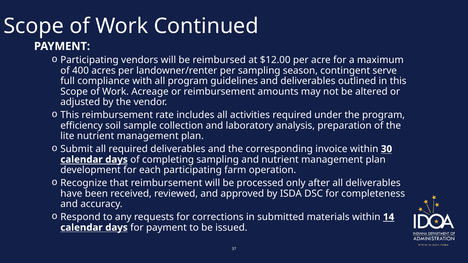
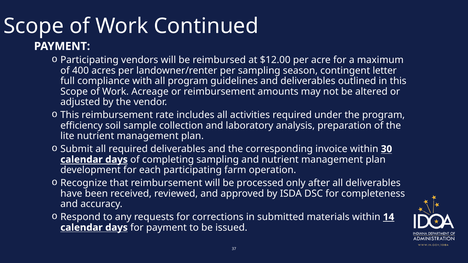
serve: serve -> letter
